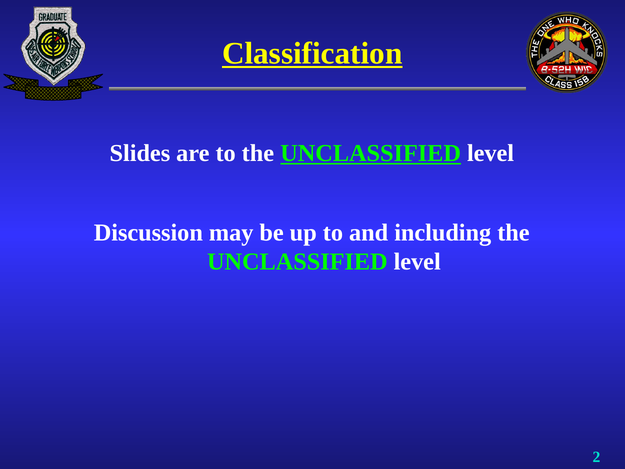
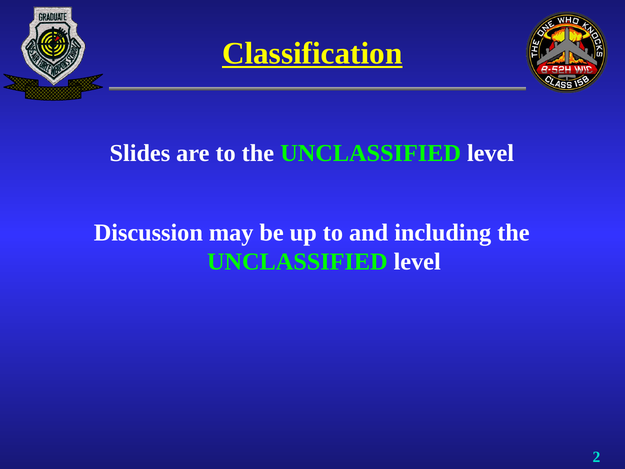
UNCLASSIFIED at (371, 153) underline: present -> none
